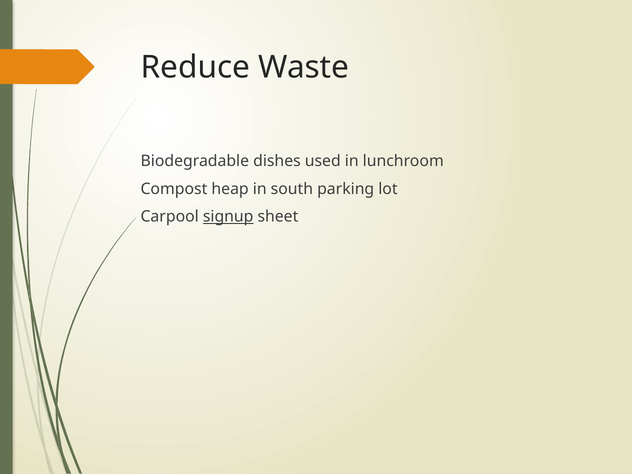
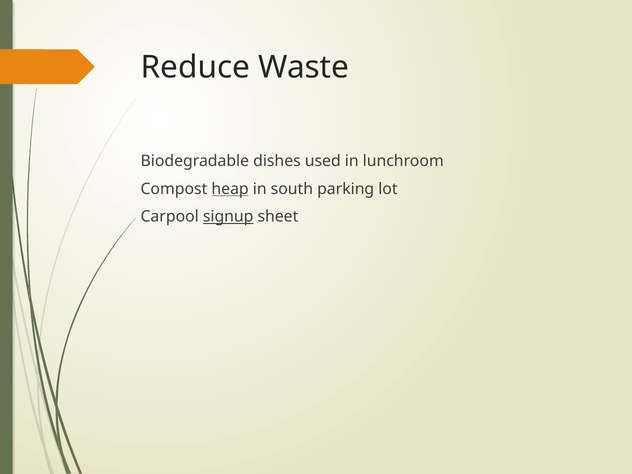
heap underline: none -> present
